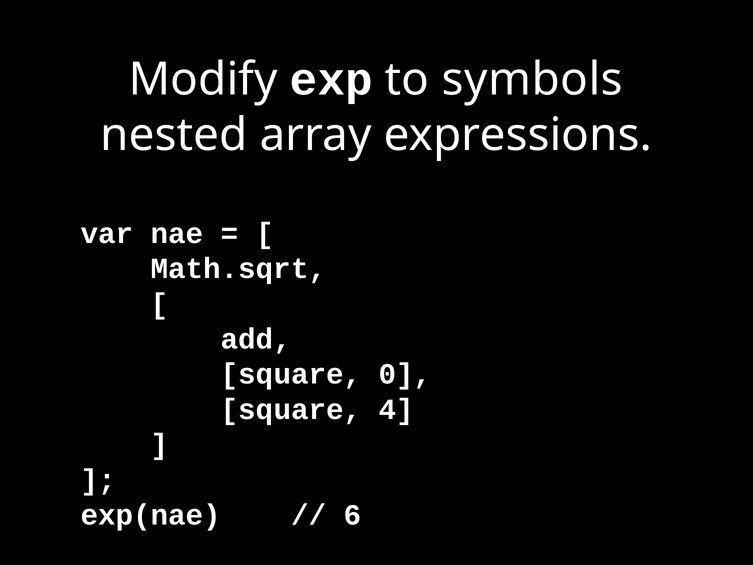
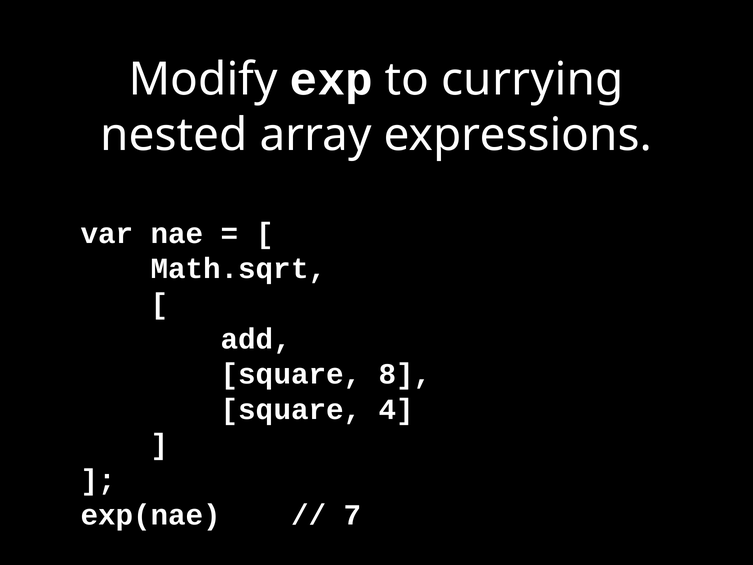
symbols: symbols -> currying
0: 0 -> 8
6: 6 -> 7
